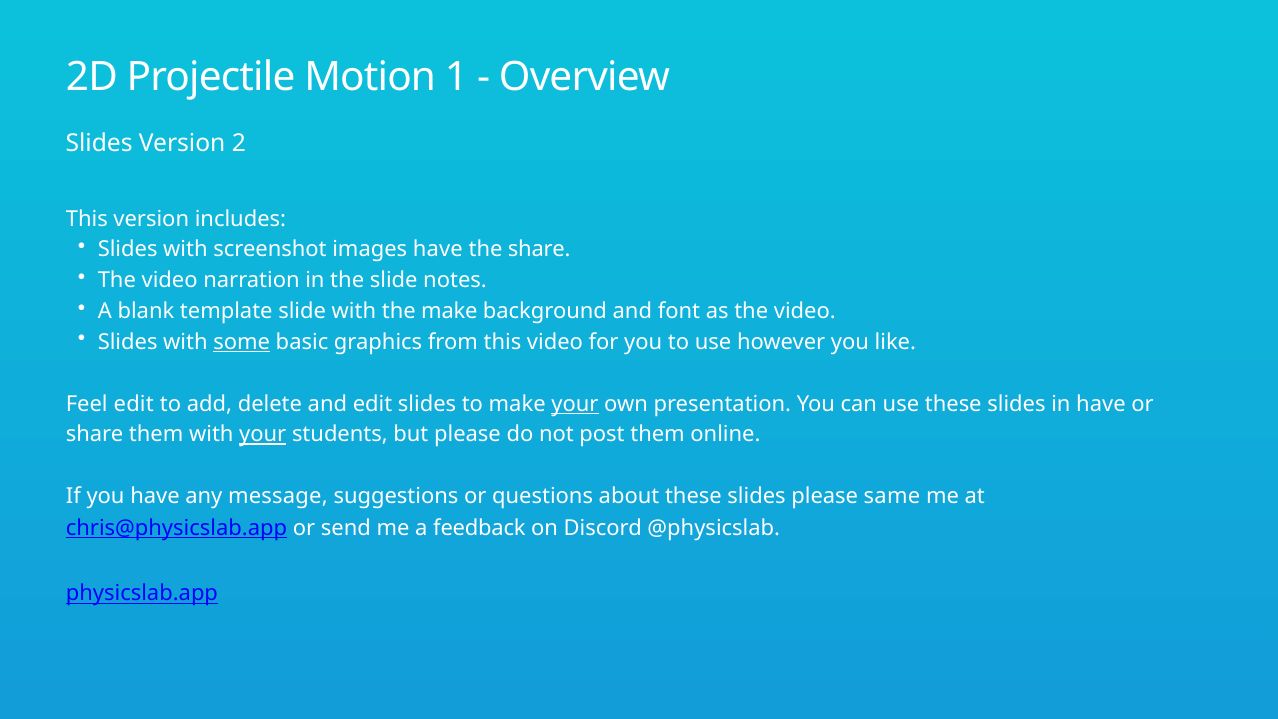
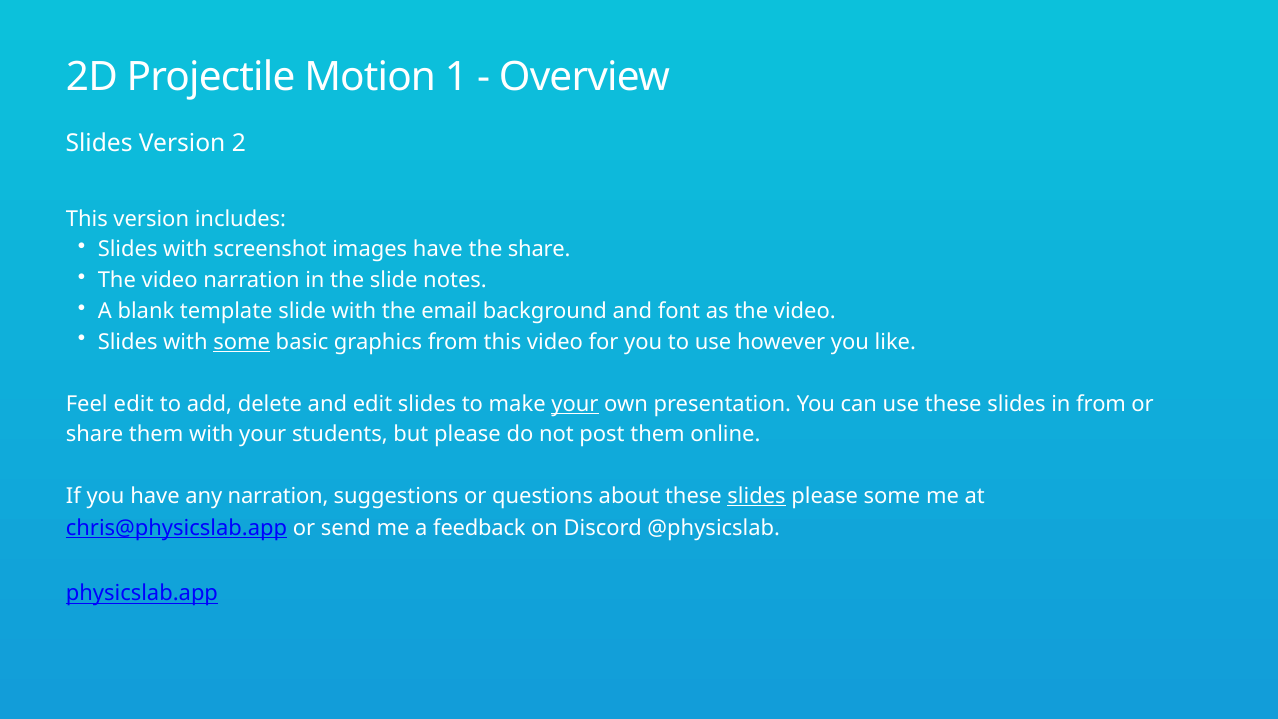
the make: make -> email
in have: have -> from
your at (263, 435) underline: present -> none
any message: message -> narration
slides at (757, 496) underline: none -> present
please same: same -> some
